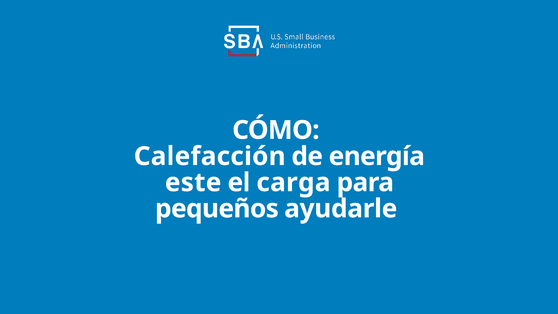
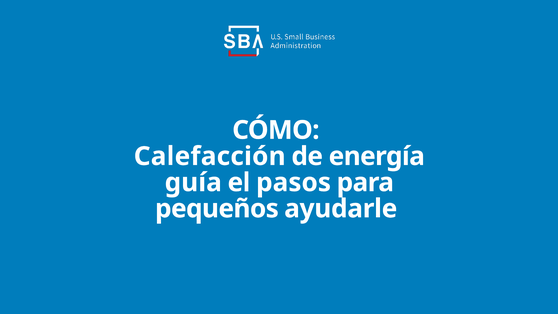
este: este -> guía
carga: carga -> pasos
